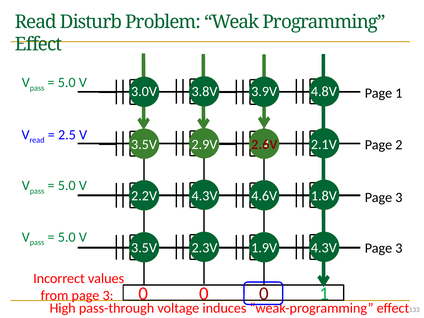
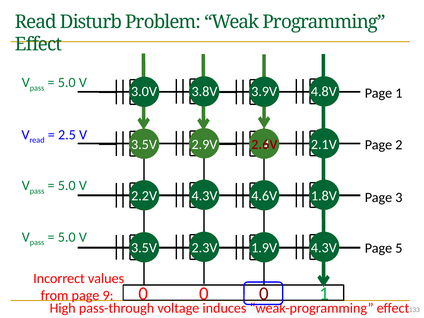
3 at (399, 248): 3 -> 5
from page 3: 3 -> 9
